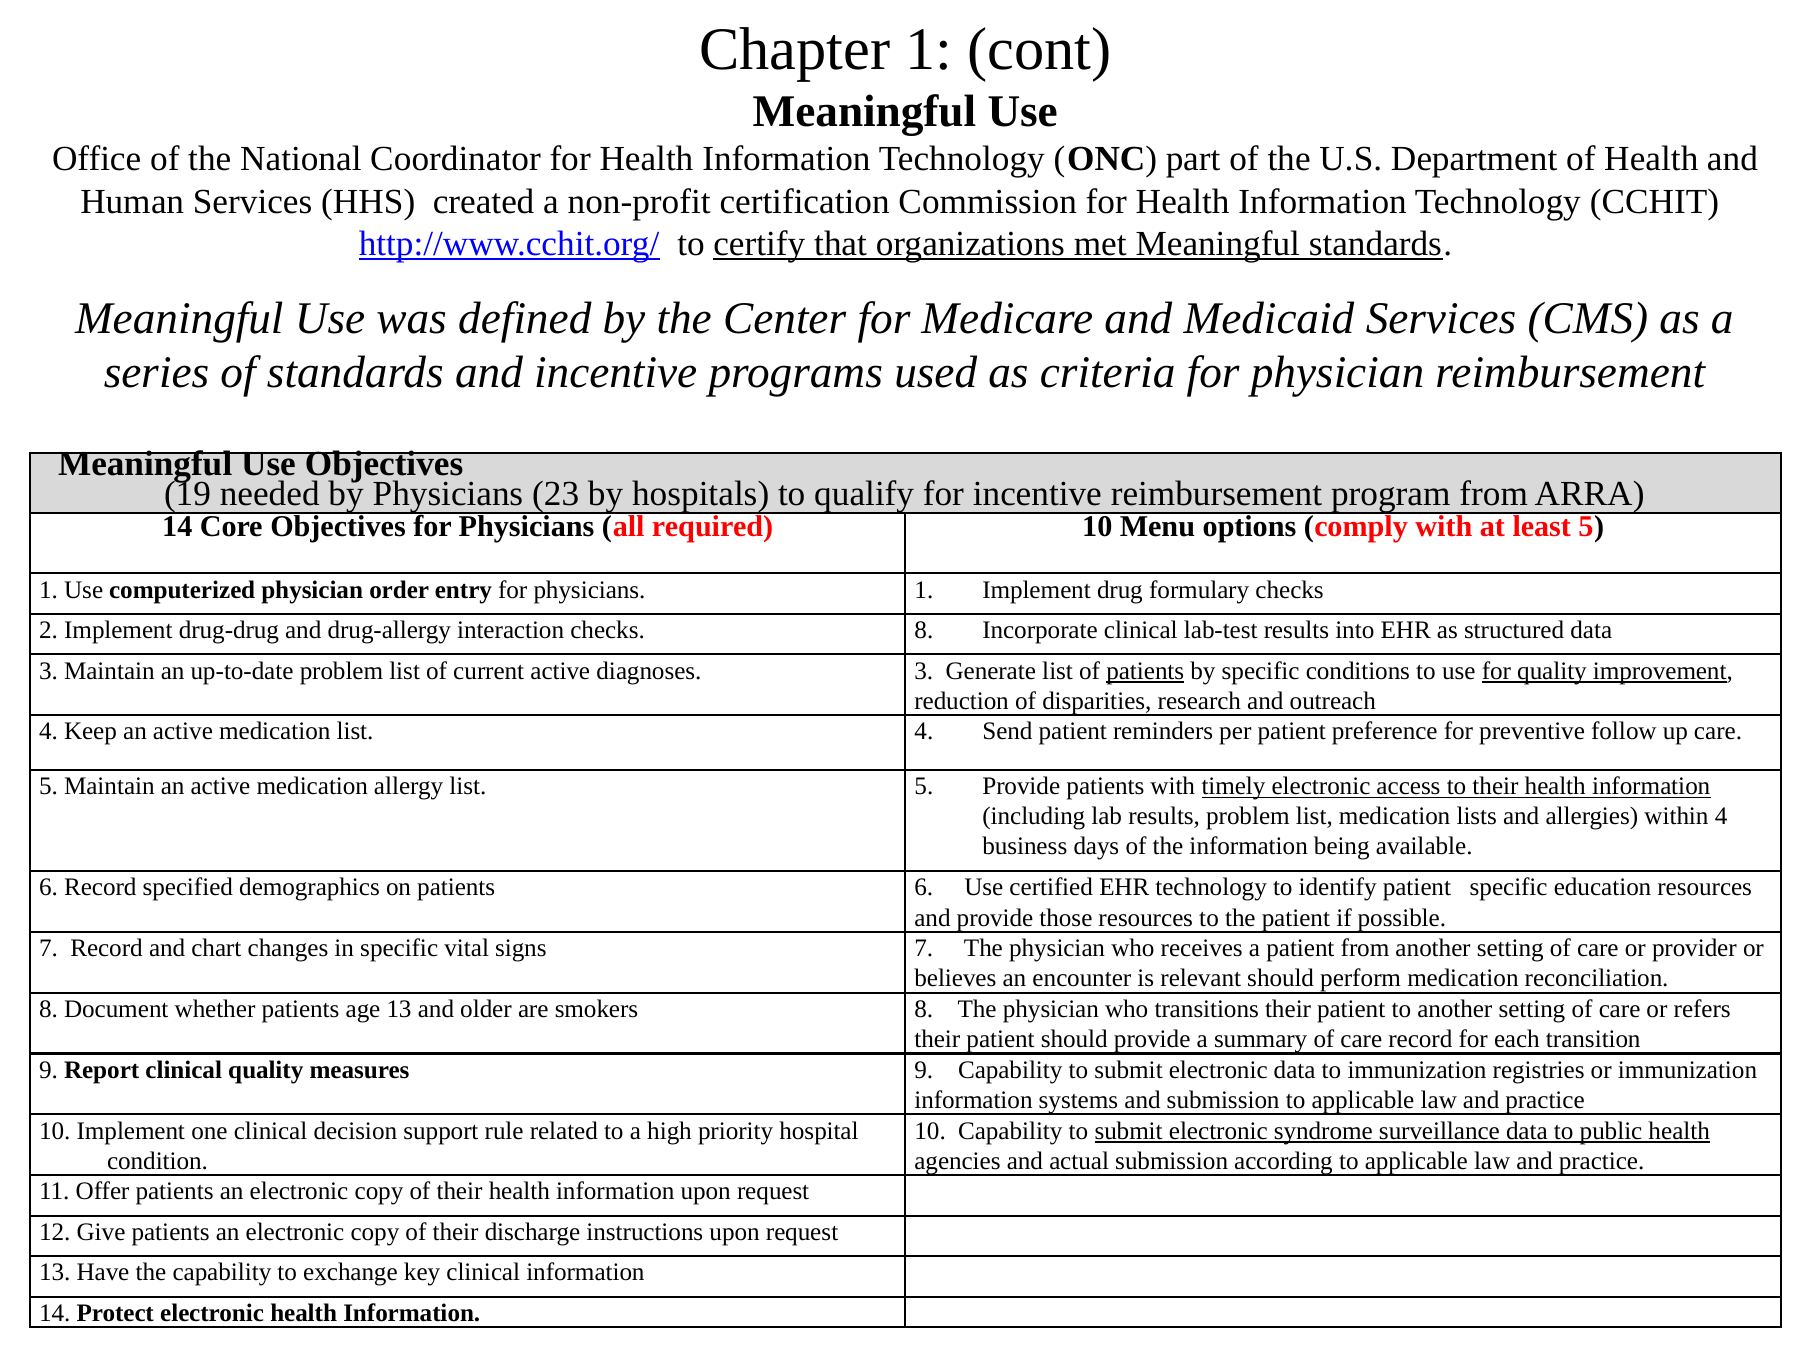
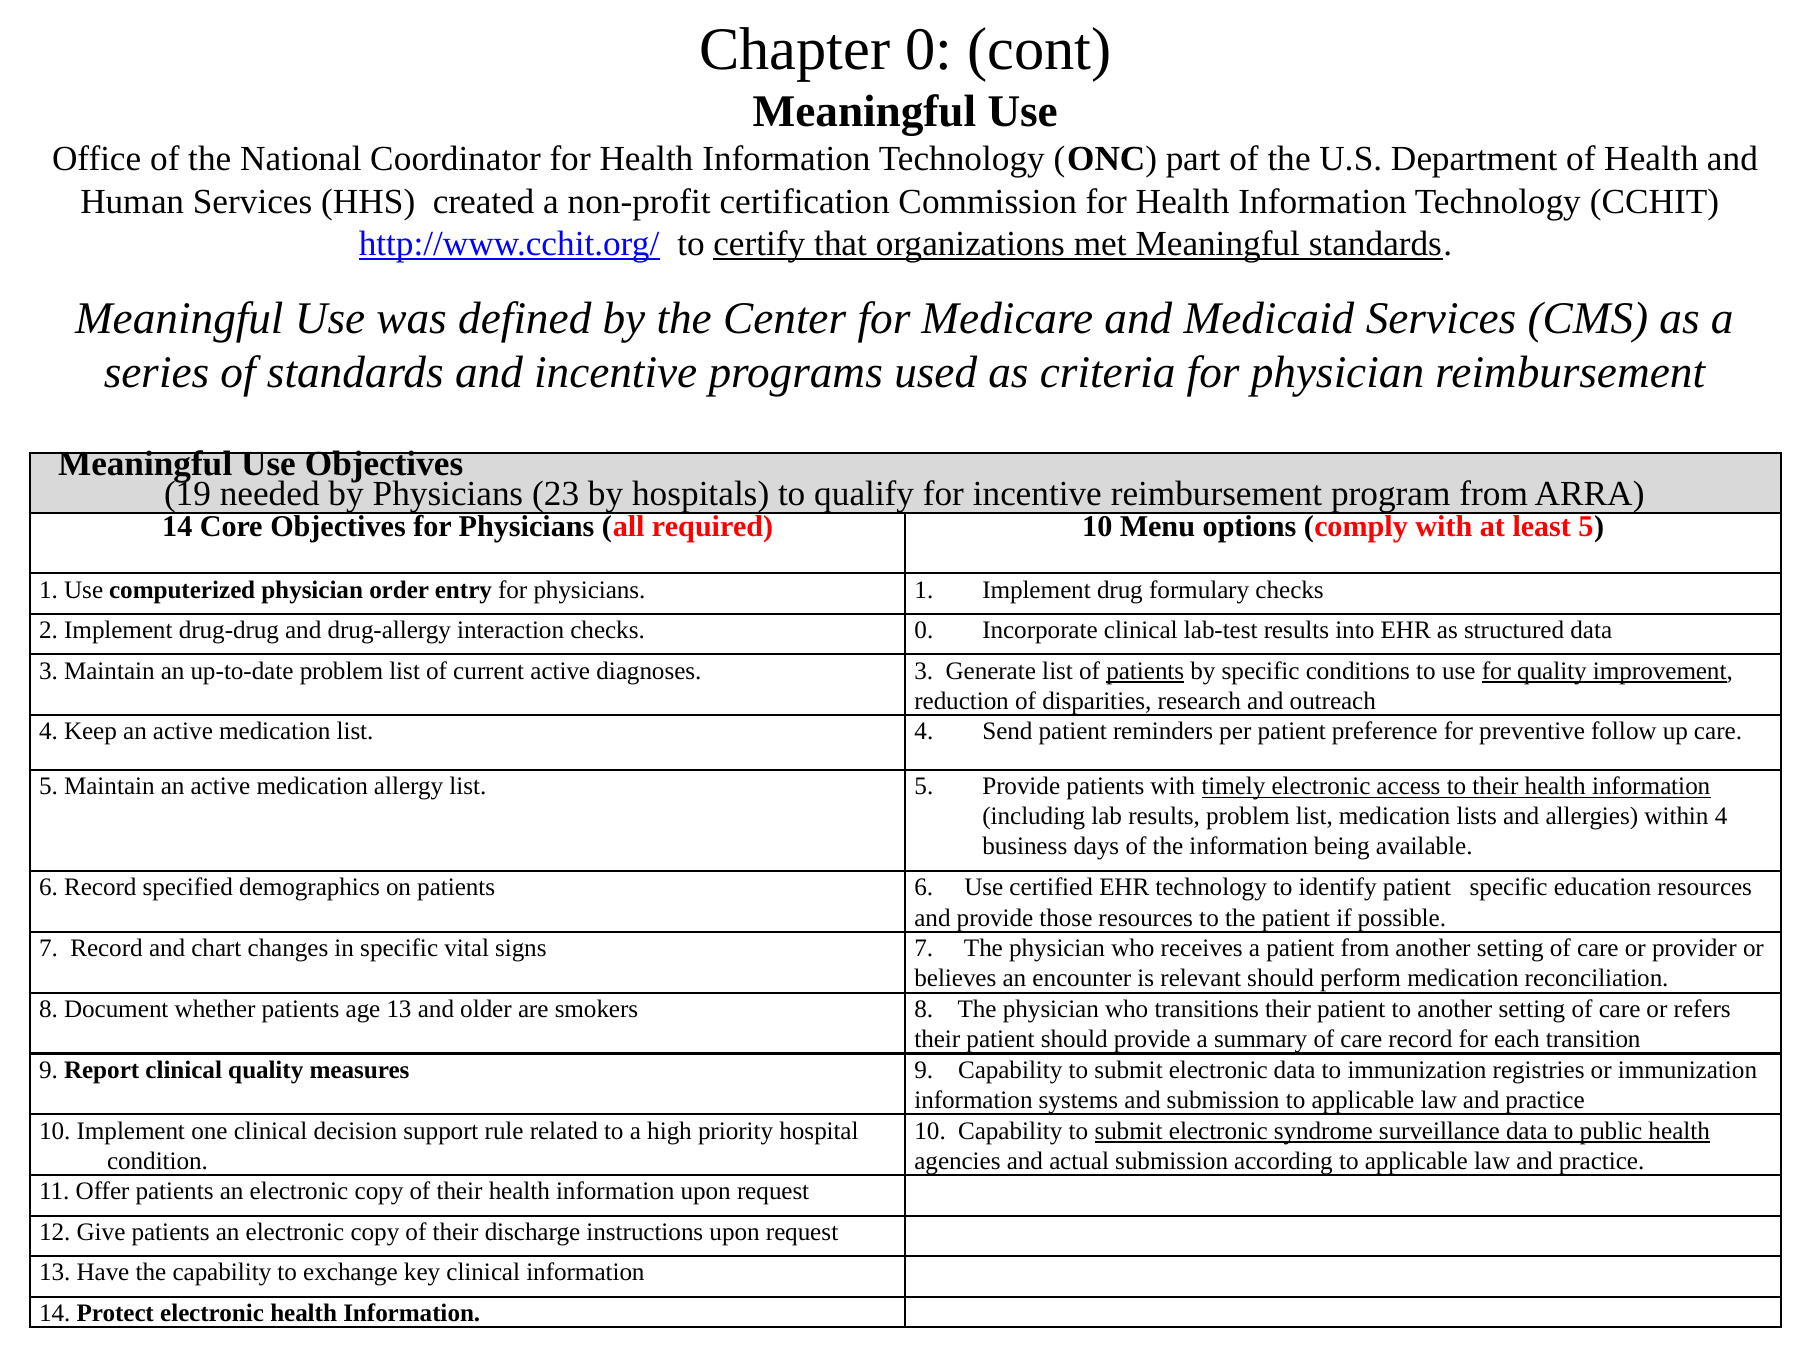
Chapter 1: 1 -> 0
checks 8: 8 -> 0
